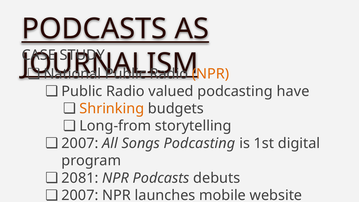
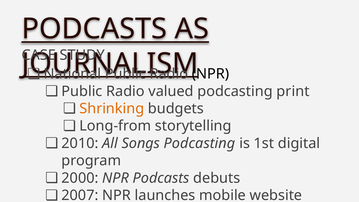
NPR at (211, 74) colour: orange -> black
have: have -> print
2007 at (80, 143): 2007 -> 2010
2081: 2081 -> 2000
